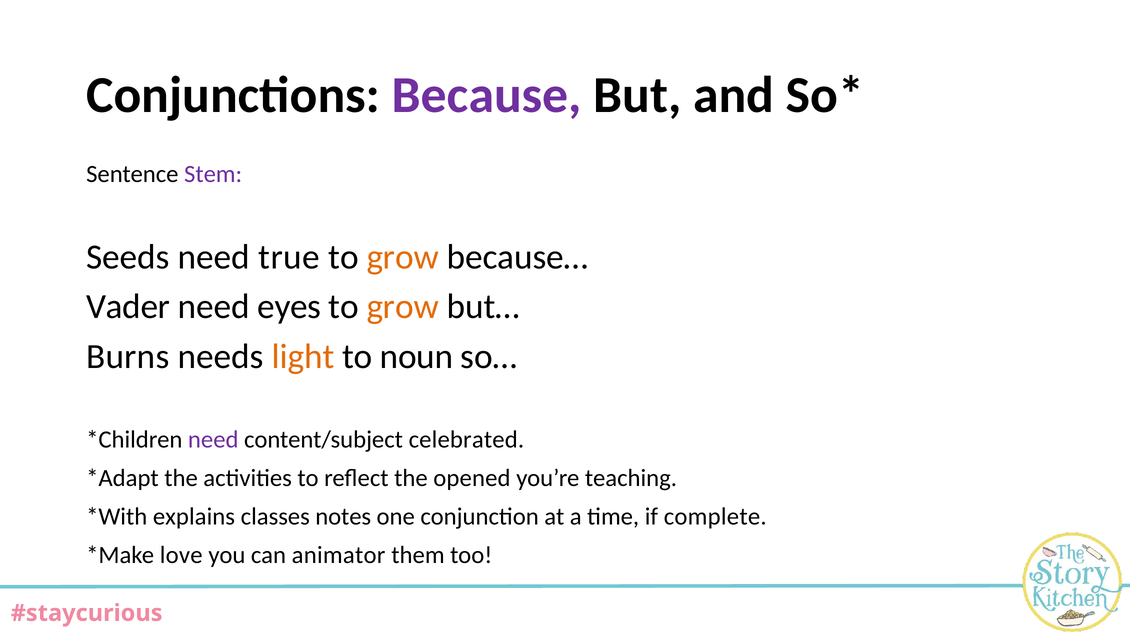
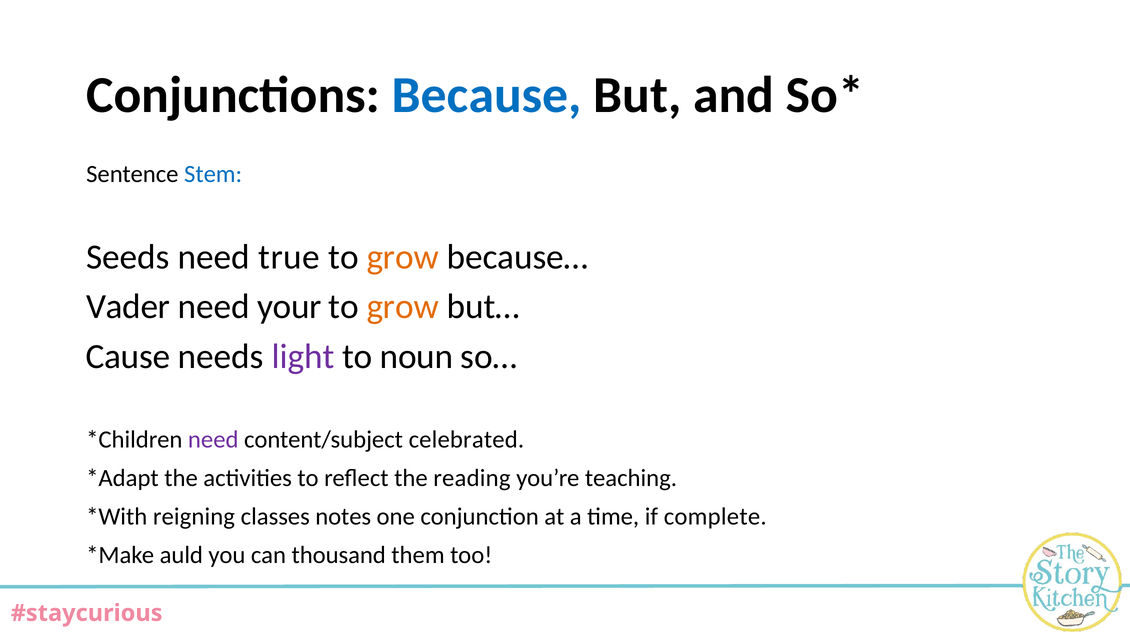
Because colour: purple -> blue
Stem colour: purple -> blue
eyes: eyes -> your
Burns: Burns -> Cause
light colour: orange -> purple
opened: opened -> reading
explains: explains -> reigning
love: love -> auld
animator: animator -> thousand
